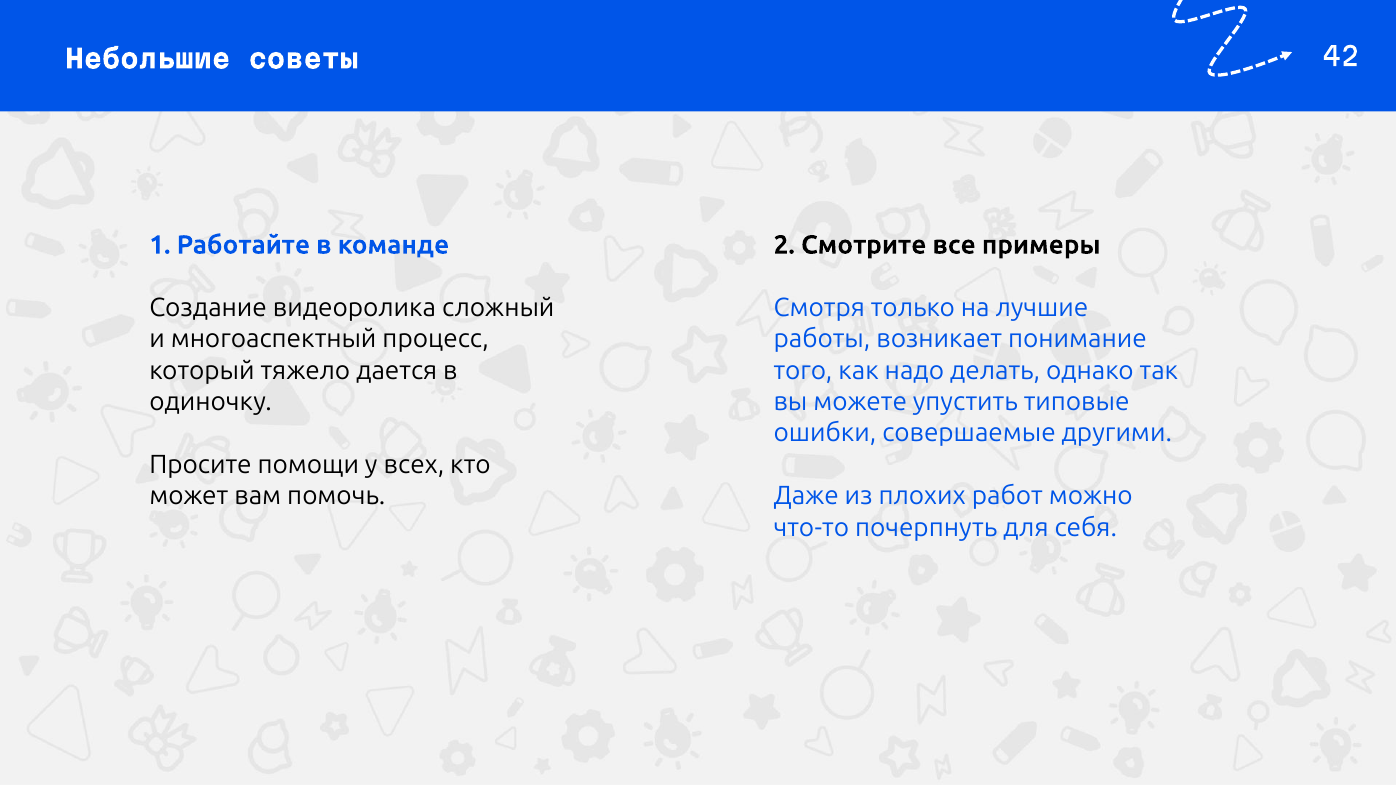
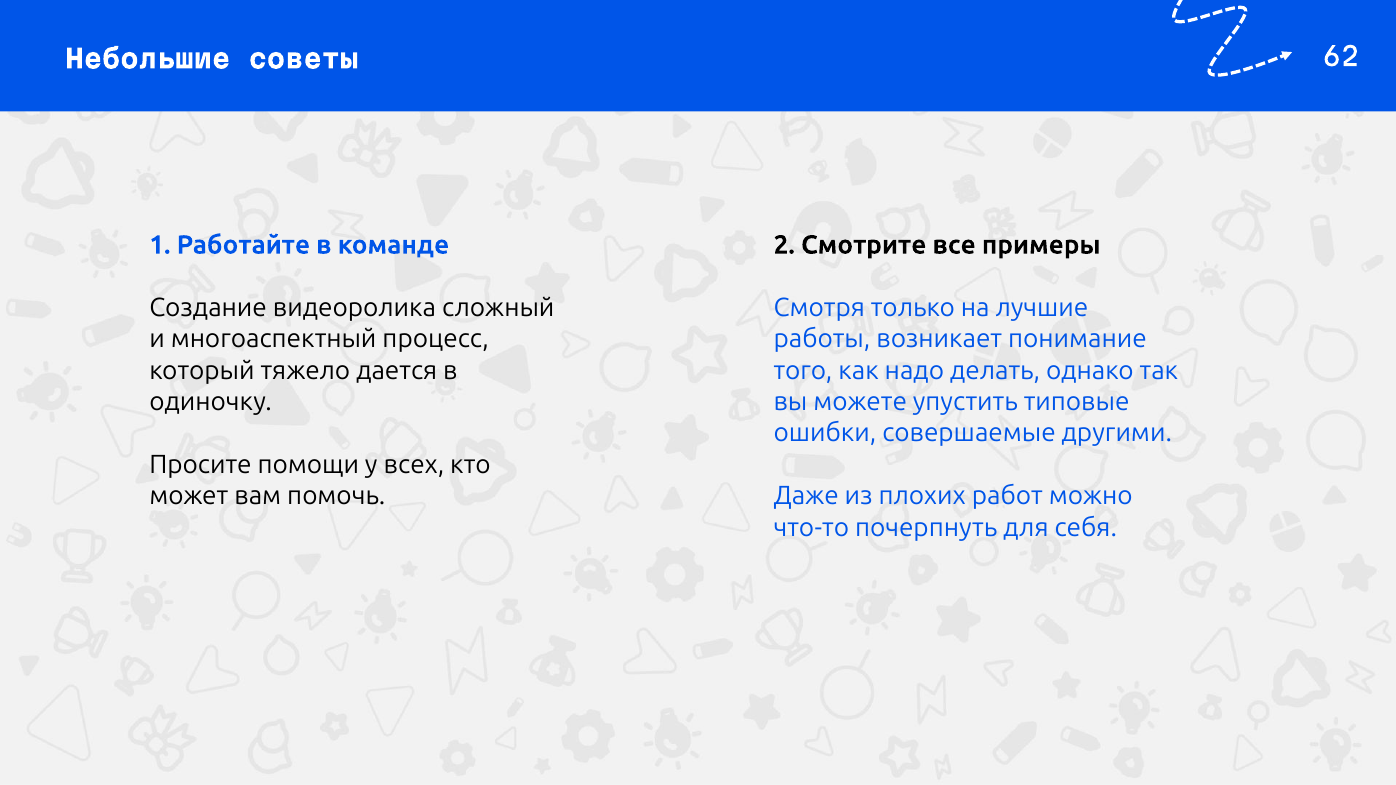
42: 42 -> 62
